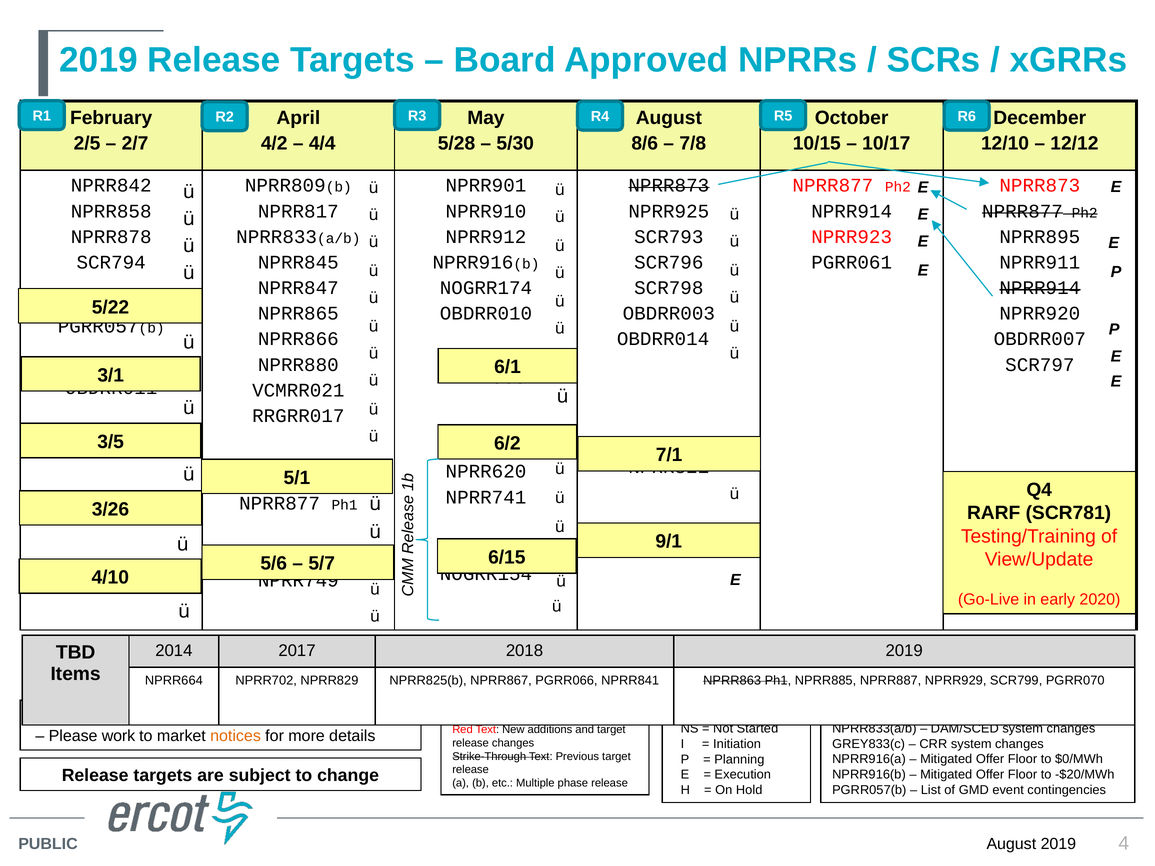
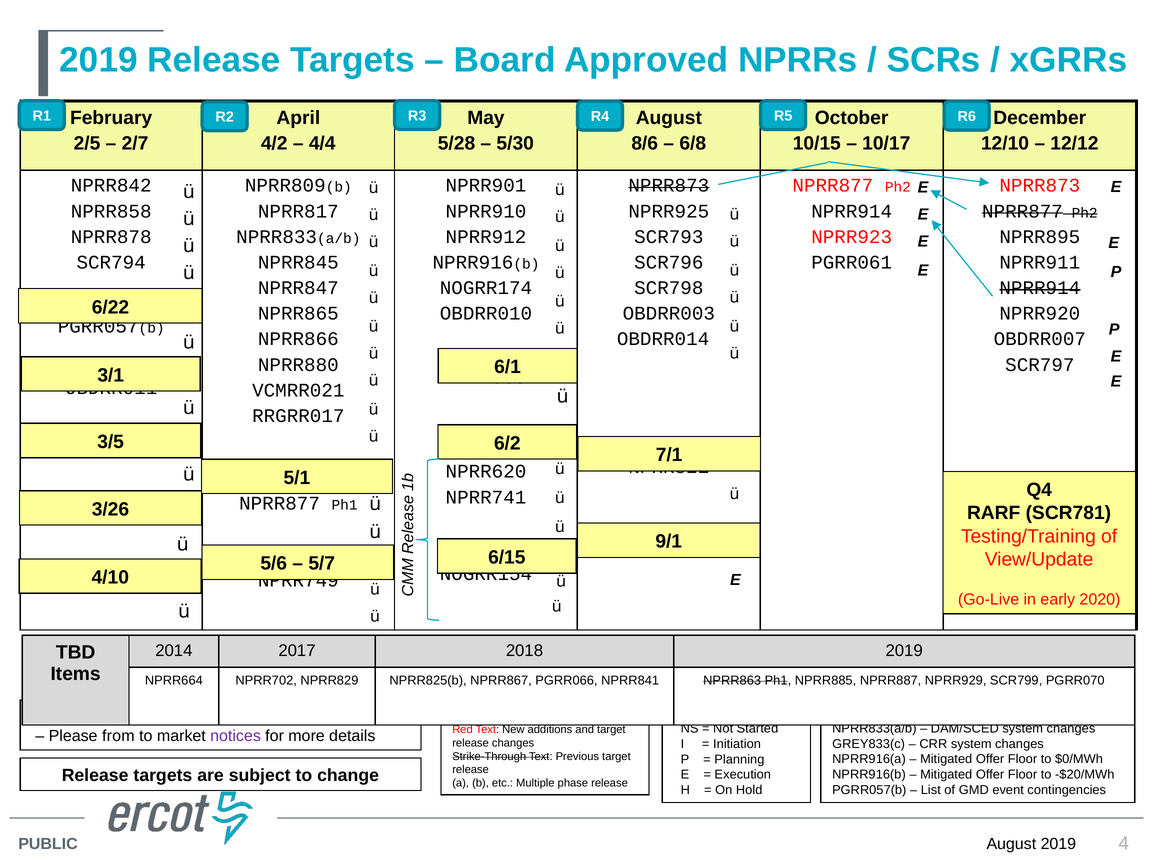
7/8: 7/8 -> 6/8
5/22: 5/22 -> 6/22
Please work: work -> from
notices colour: orange -> purple
